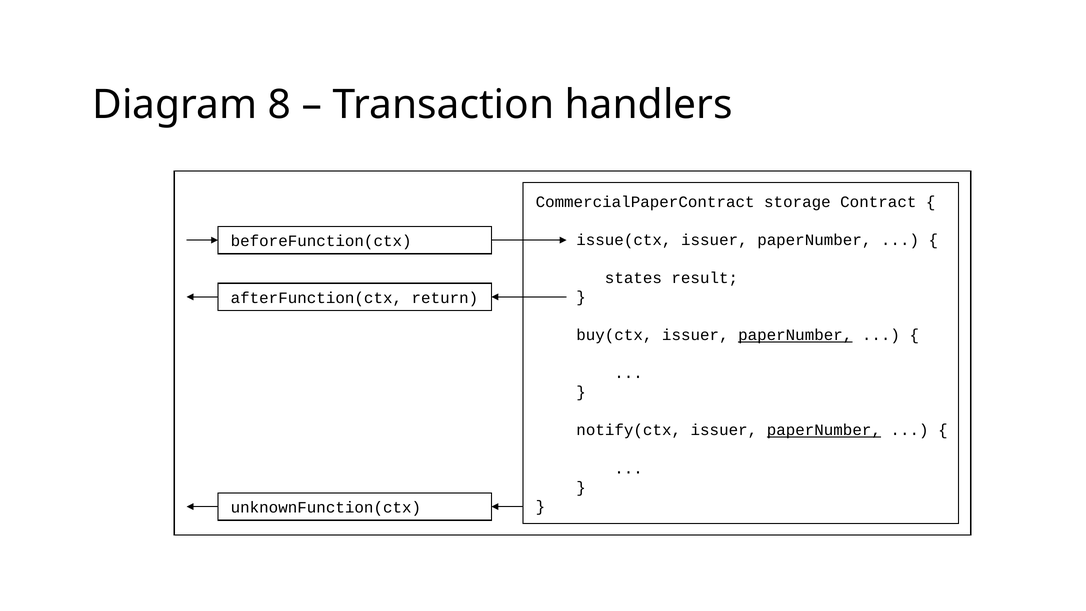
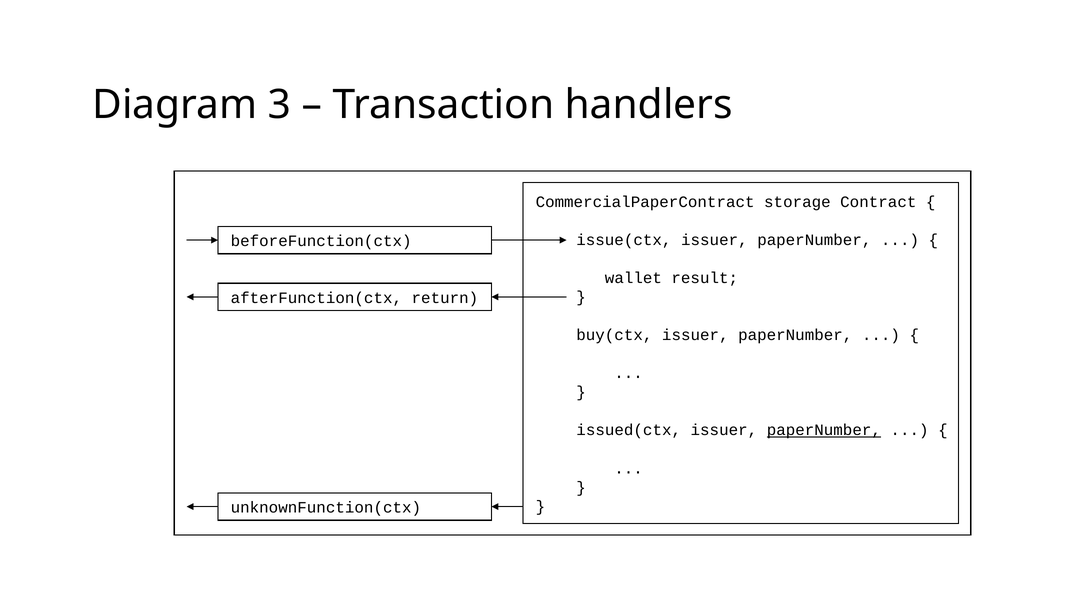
8: 8 -> 3
states: states -> wallet
paperNumber at (795, 335) underline: present -> none
notify(ctx: notify(ctx -> issued(ctx
